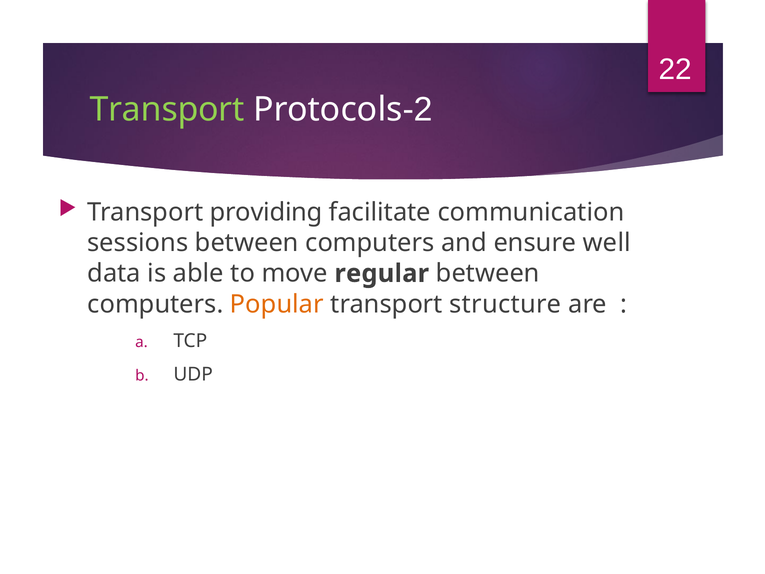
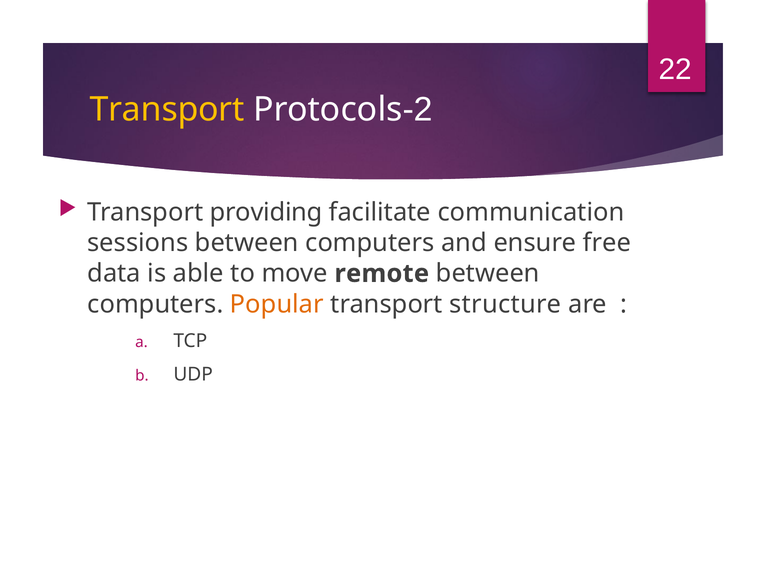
Transport at (167, 110) colour: light green -> yellow
well: well -> free
regular: regular -> remote
